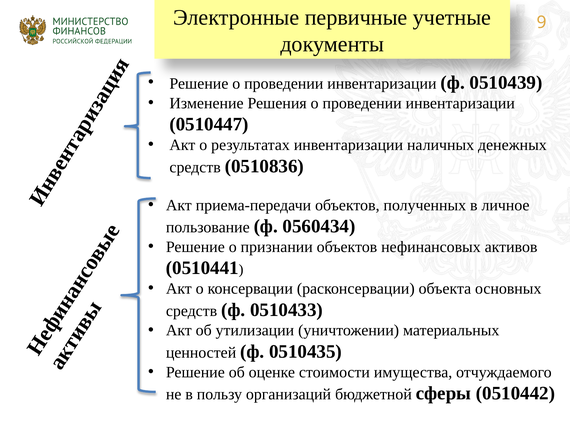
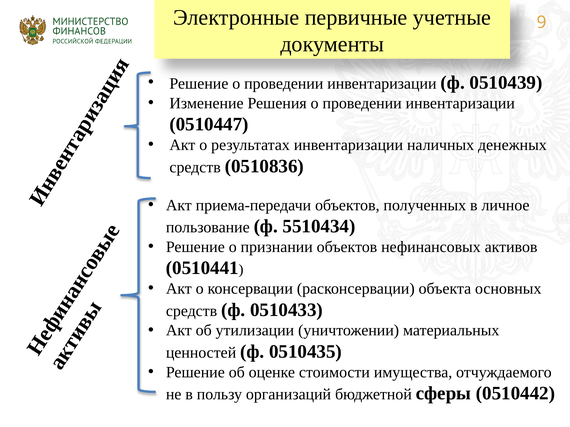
0560434: 0560434 -> 5510434
